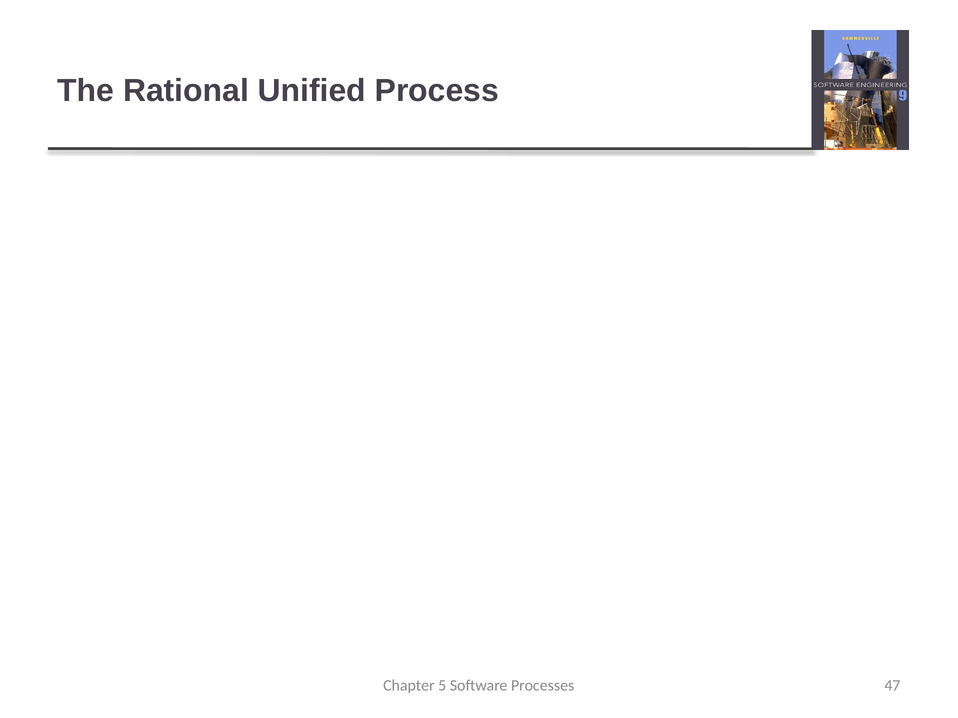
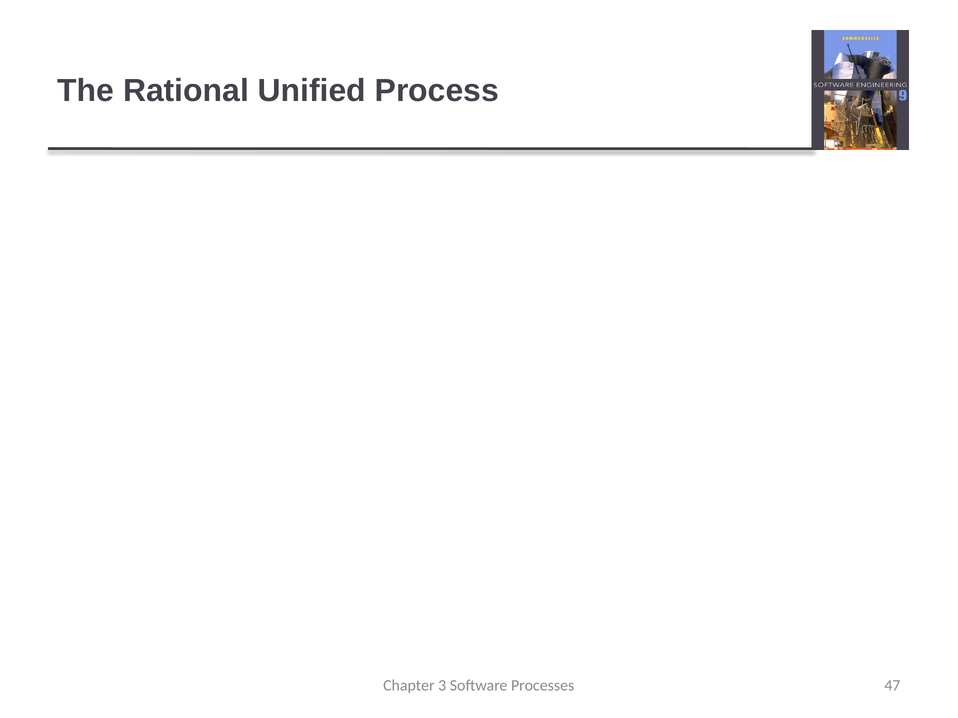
Chapter 5: 5 -> 3
